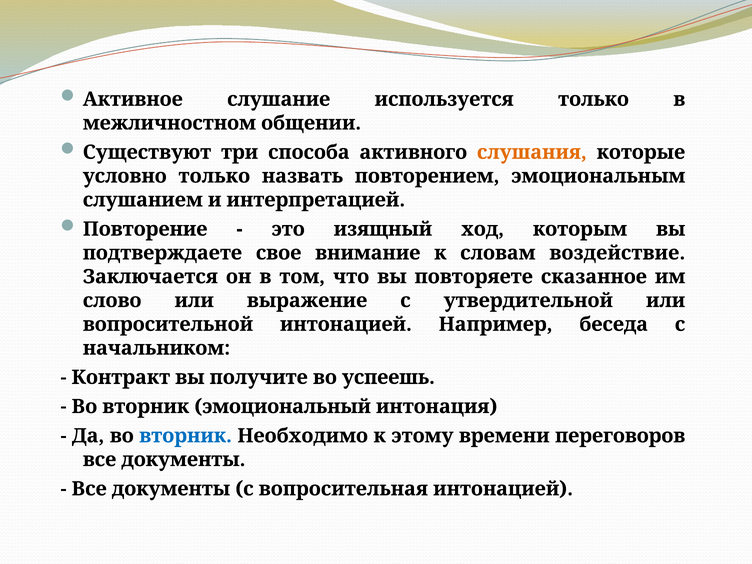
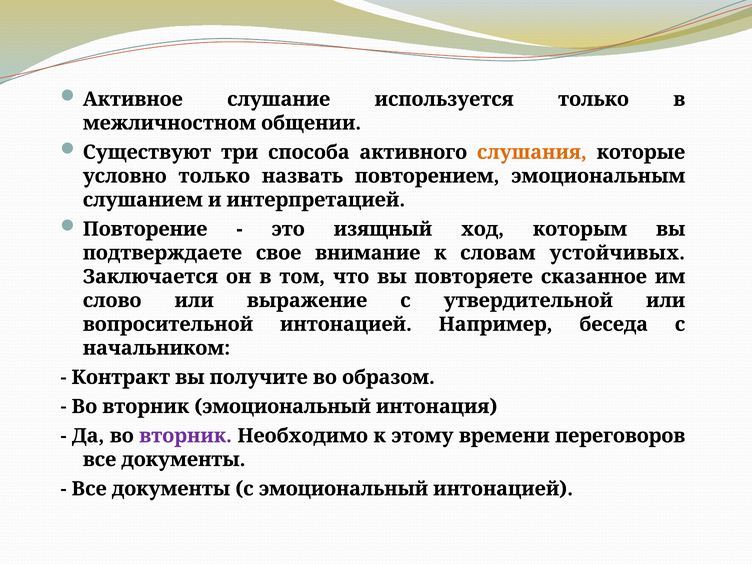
воздействие: воздействие -> устойчивых
успеешь: успеешь -> образом
вторник at (186, 436) colour: blue -> purple
с вопросительная: вопросительная -> эмоциональный
